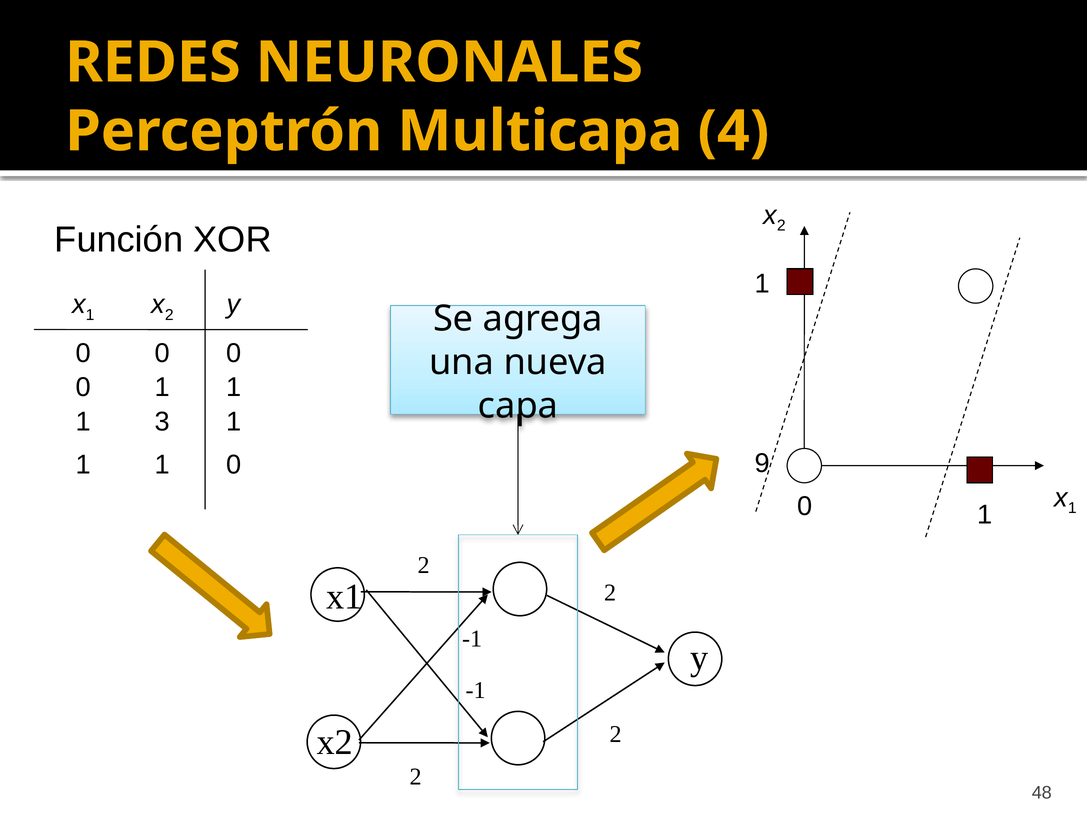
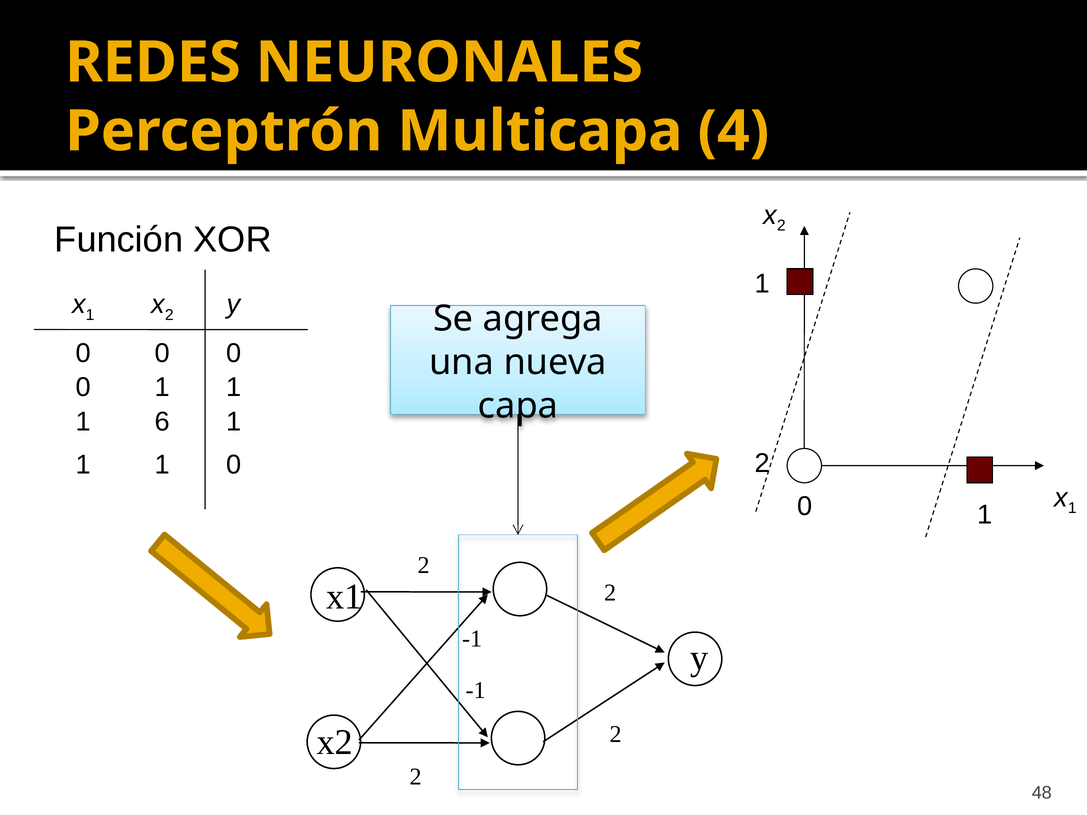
3: 3 -> 6
0 9: 9 -> 2
